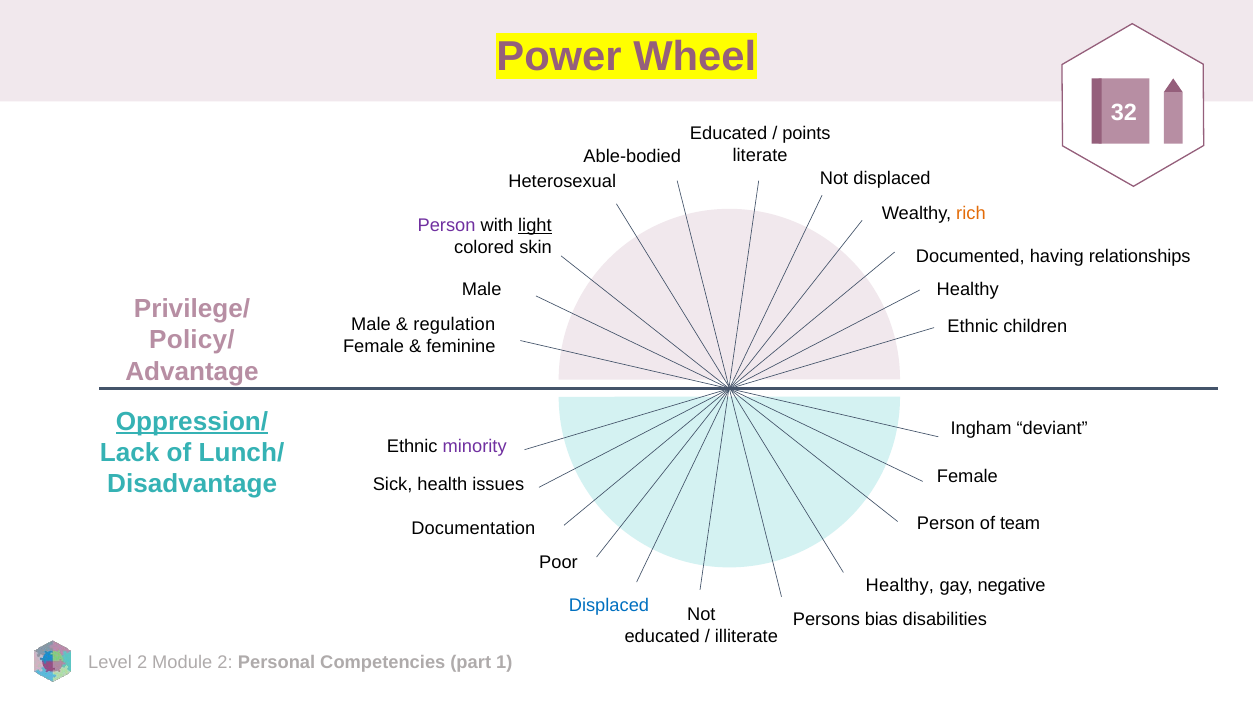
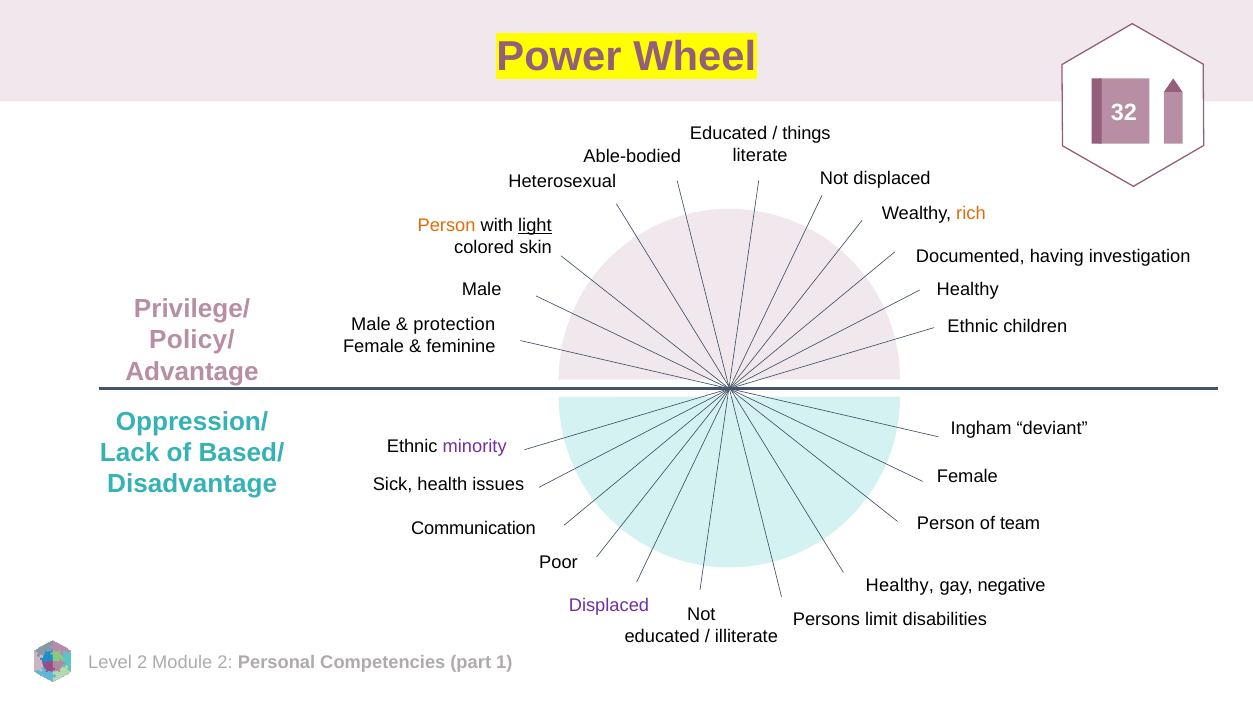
points: points -> things
Person at (447, 226) colour: purple -> orange
relationships: relationships -> investigation
regulation: regulation -> protection
Oppression/ underline: present -> none
Lunch/: Lunch/ -> Based/
Documentation: Documentation -> Communication
Displaced at (609, 605) colour: blue -> purple
bias: bias -> limit
